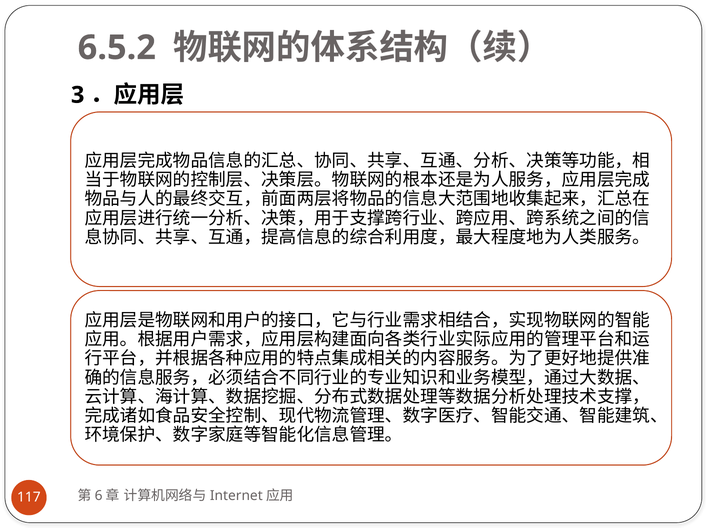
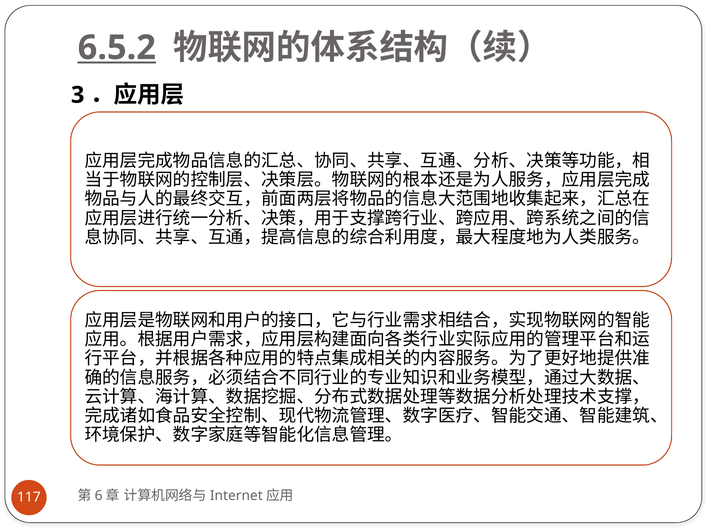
6.5.2 underline: none -> present
